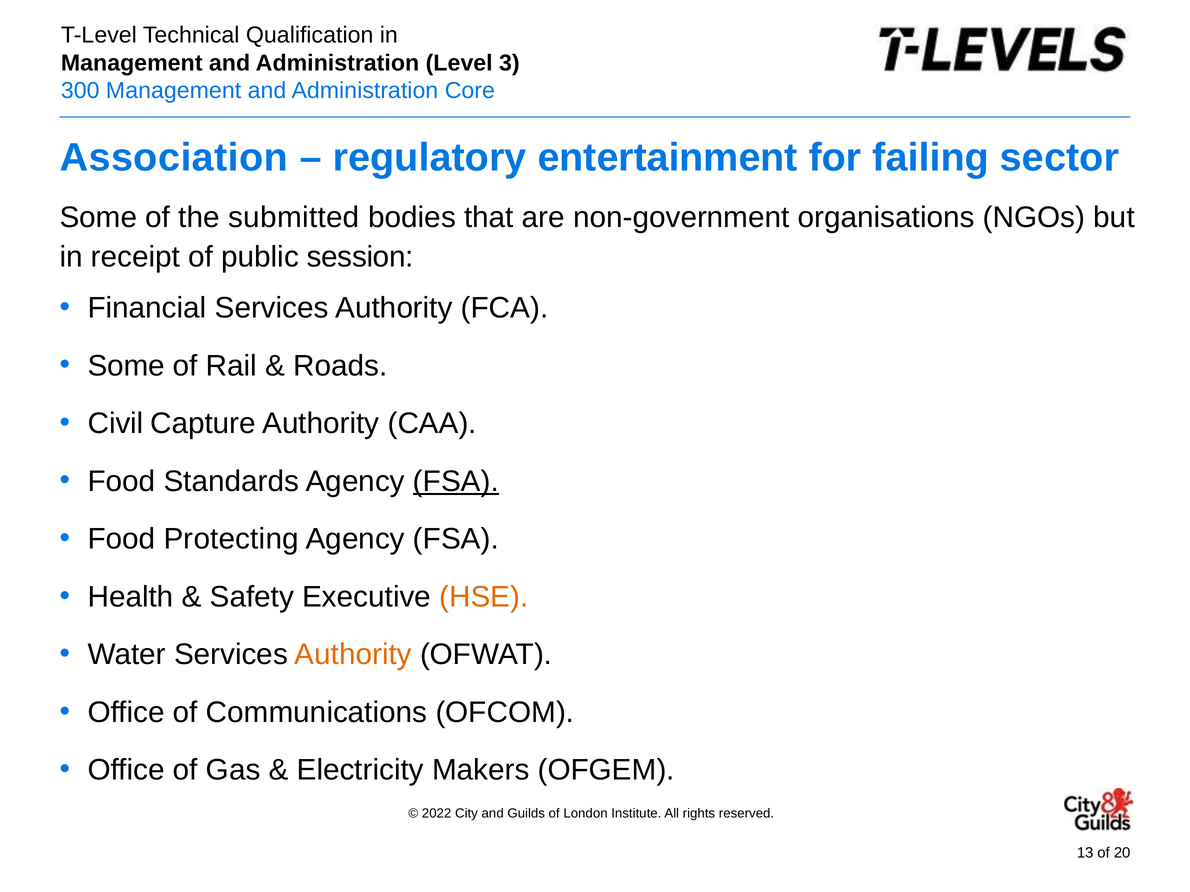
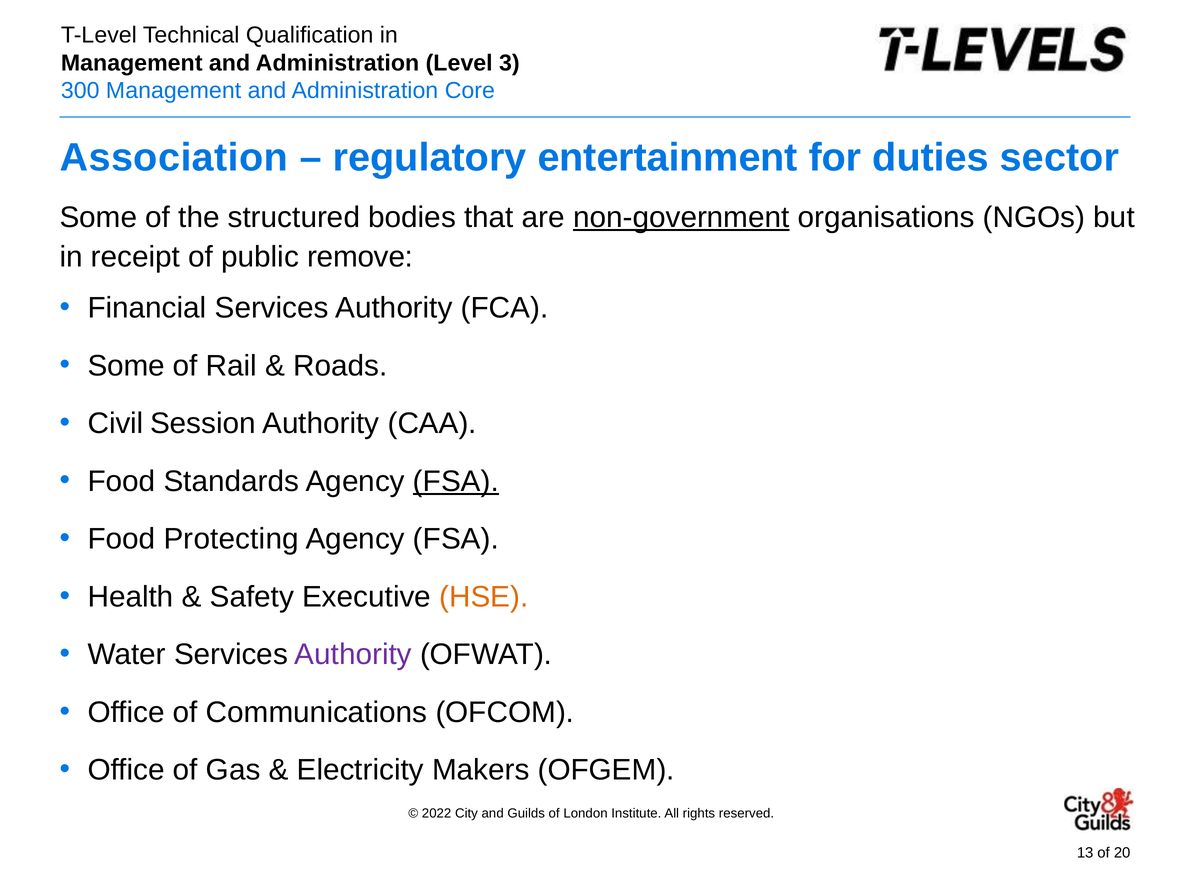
failing: failing -> duties
submitted: submitted -> structured
non-government underline: none -> present
session: session -> remove
Capture: Capture -> Session
Authority at (353, 655) colour: orange -> purple
